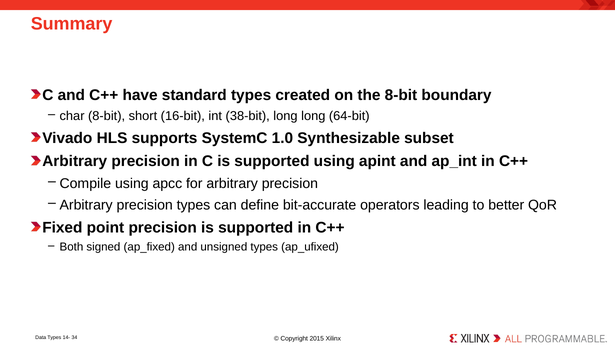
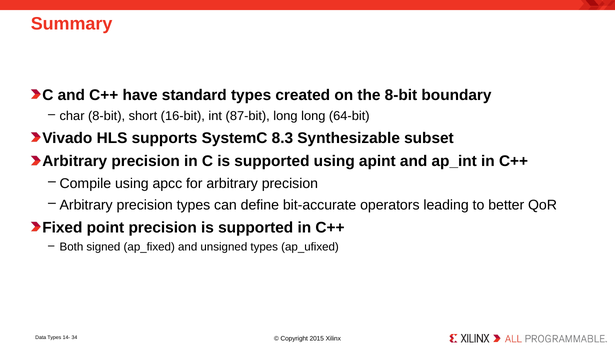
38-bit: 38-bit -> 87-bit
1.0: 1.0 -> 8.3
